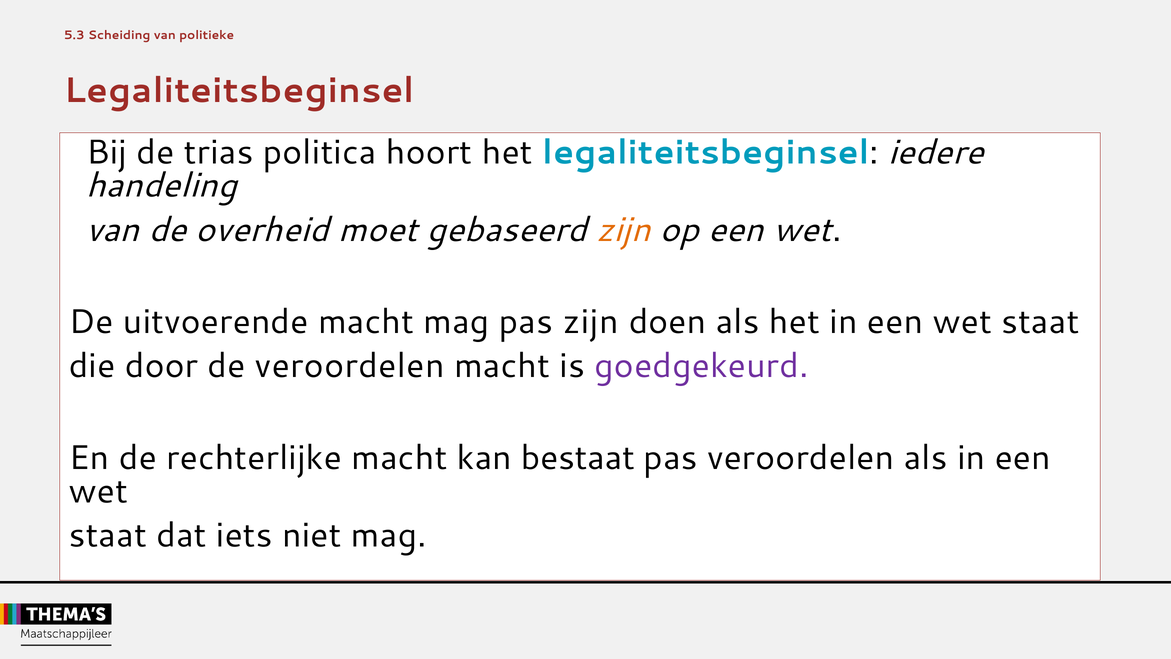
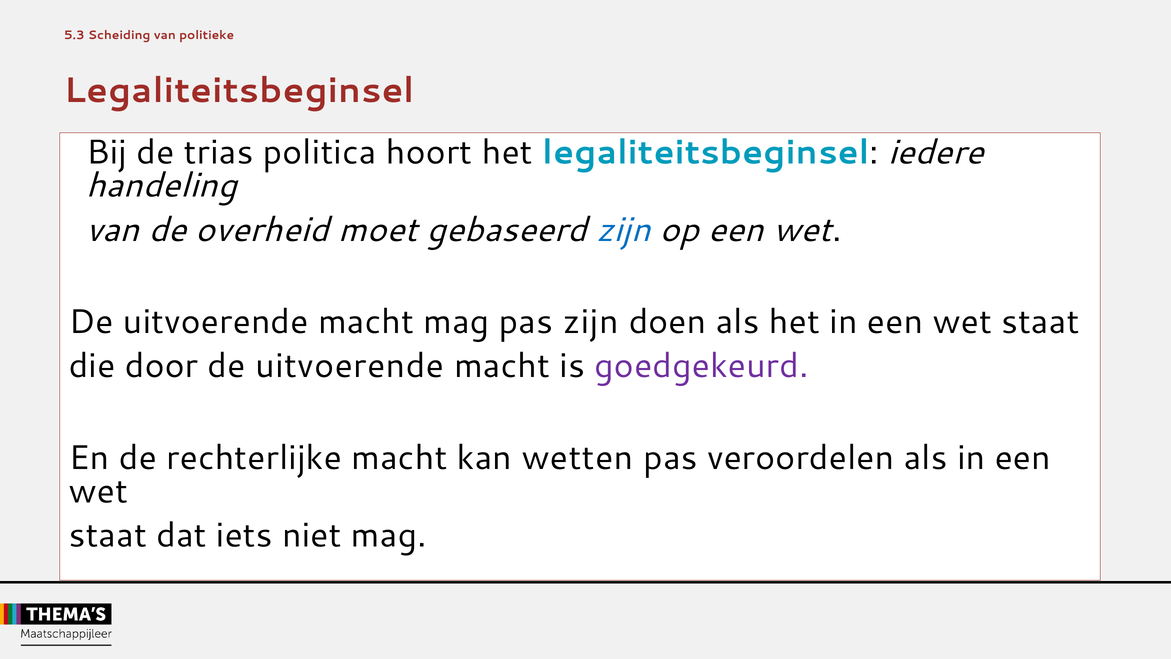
zijn at (623, 230) colour: orange -> blue
door de veroordelen: veroordelen -> uitvoerende
bestaat: bestaat -> wetten
